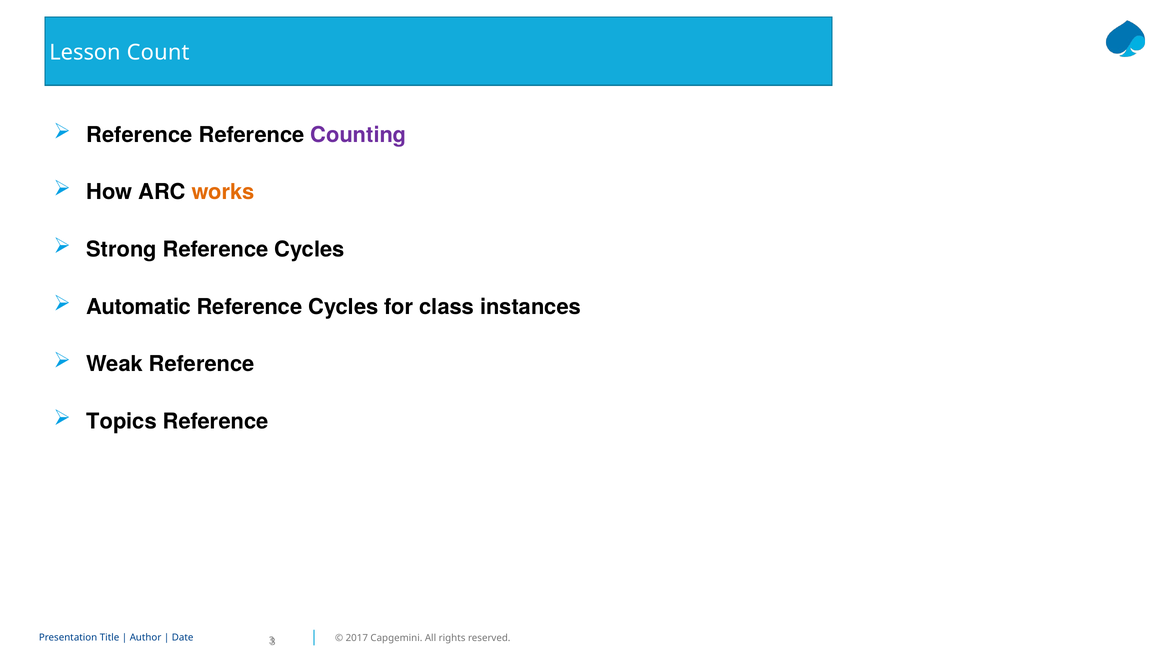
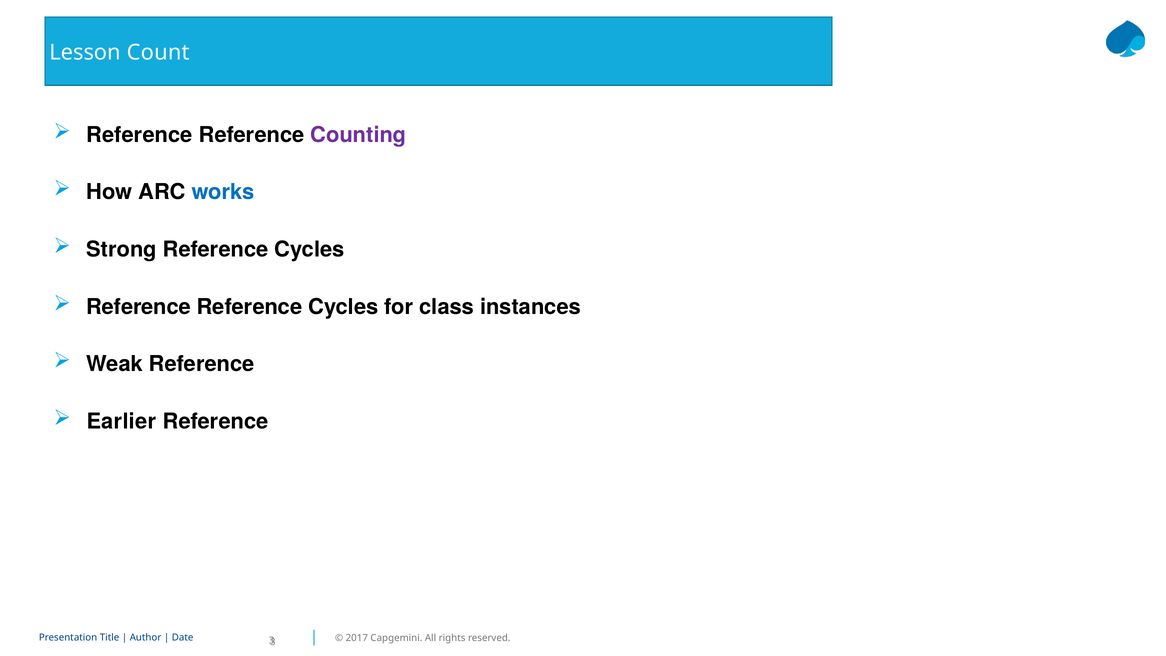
works colour: orange -> blue
Automatic at (139, 307): Automatic -> Reference
Topics: Topics -> Earlier
